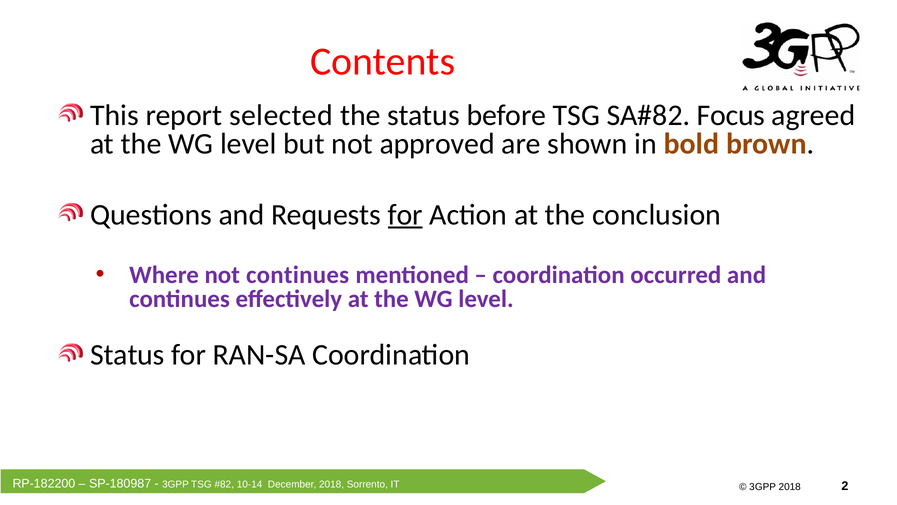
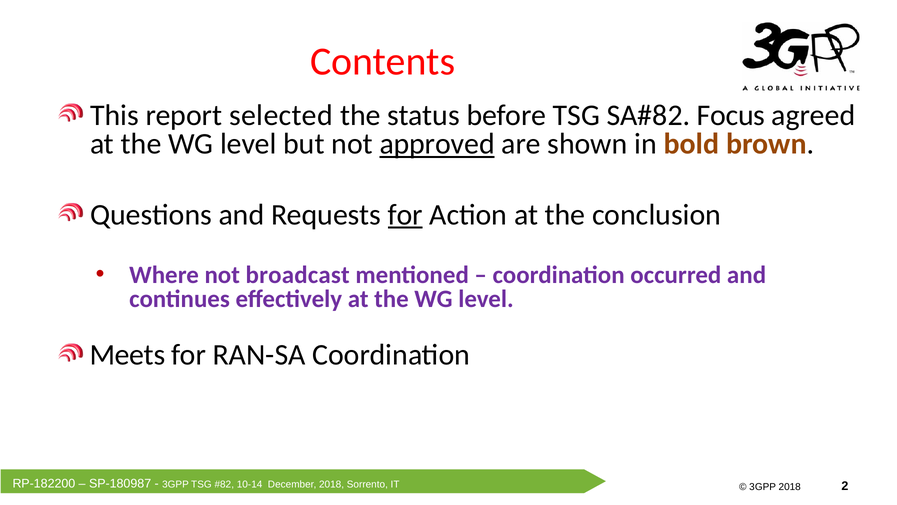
approved underline: none -> present
not continues: continues -> broadcast
Status at (127, 355): Status -> Meets
